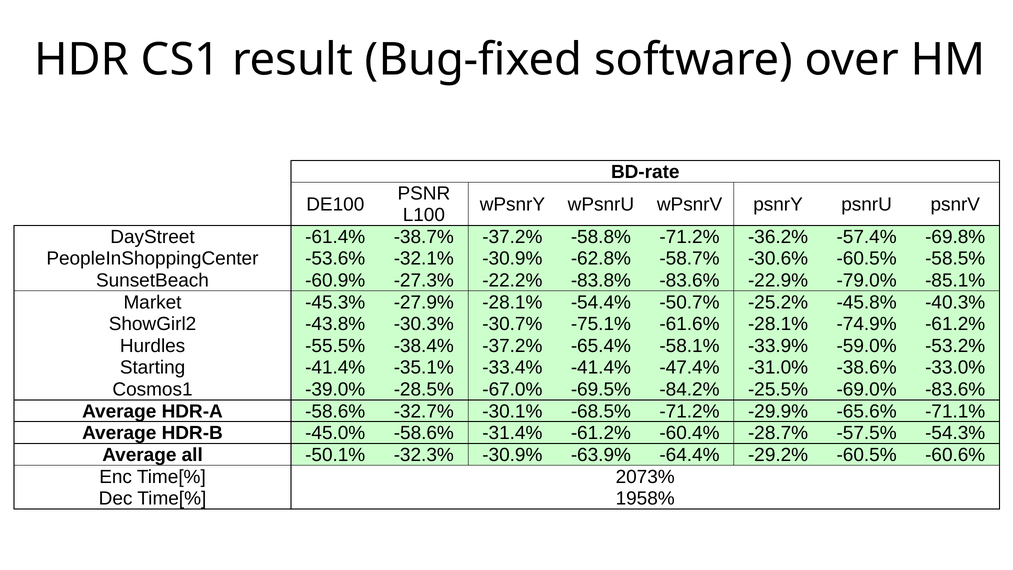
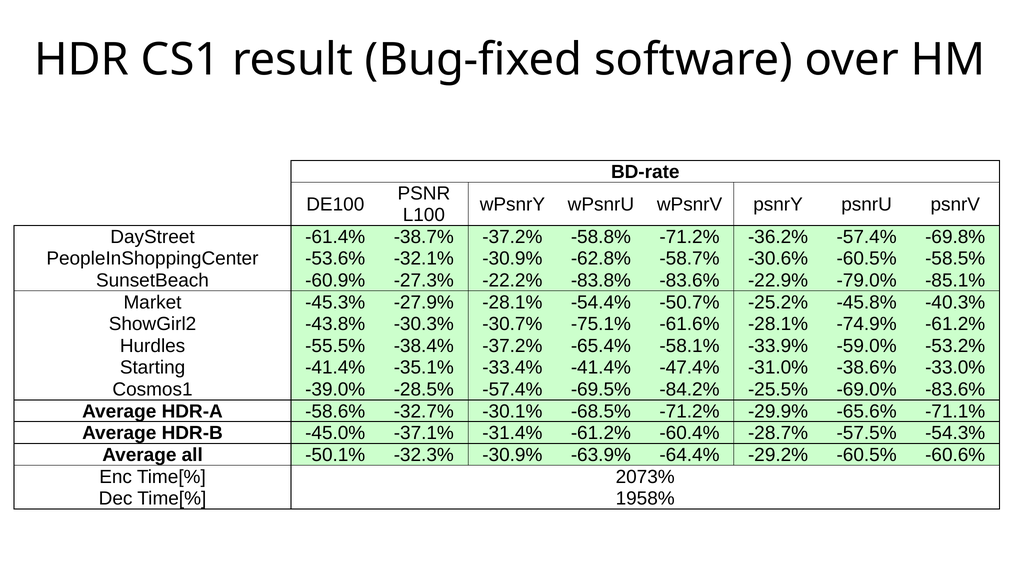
-28.5% -67.0%: -67.0% -> -57.4%
-45.0% -58.6%: -58.6% -> -37.1%
